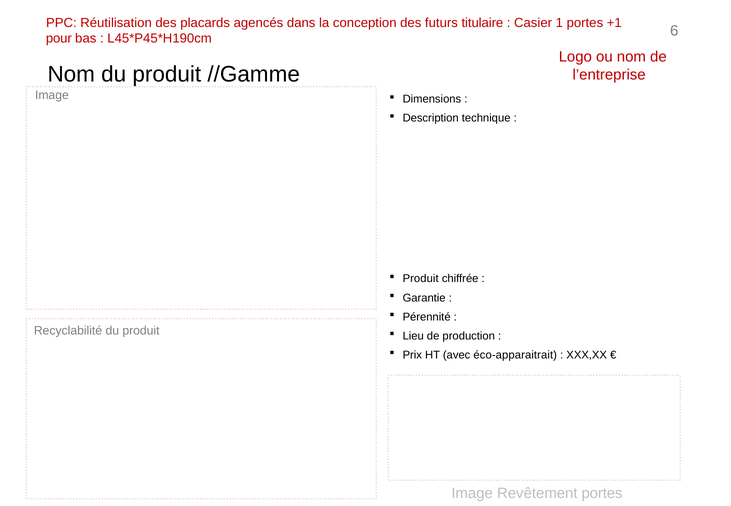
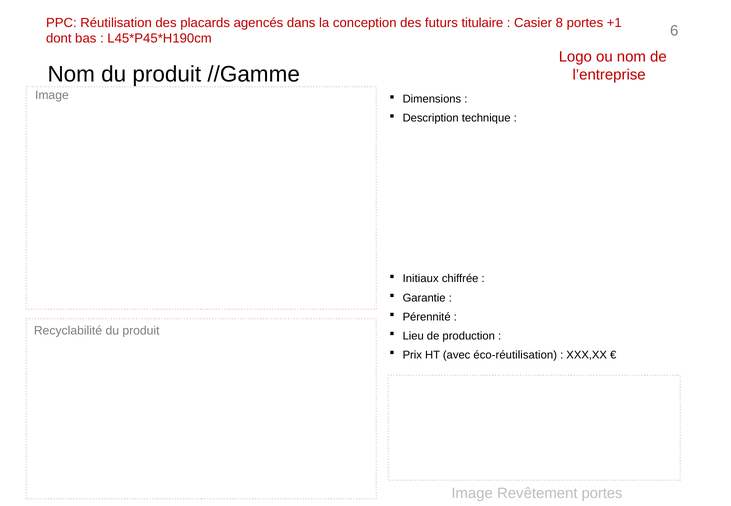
1: 1 -> 8
pour: pour -> dont
Produit at (421, 279): Produit -> Initiaux
éco-apparaitrait: éco-apparaitrait -> éco-réutilisation
